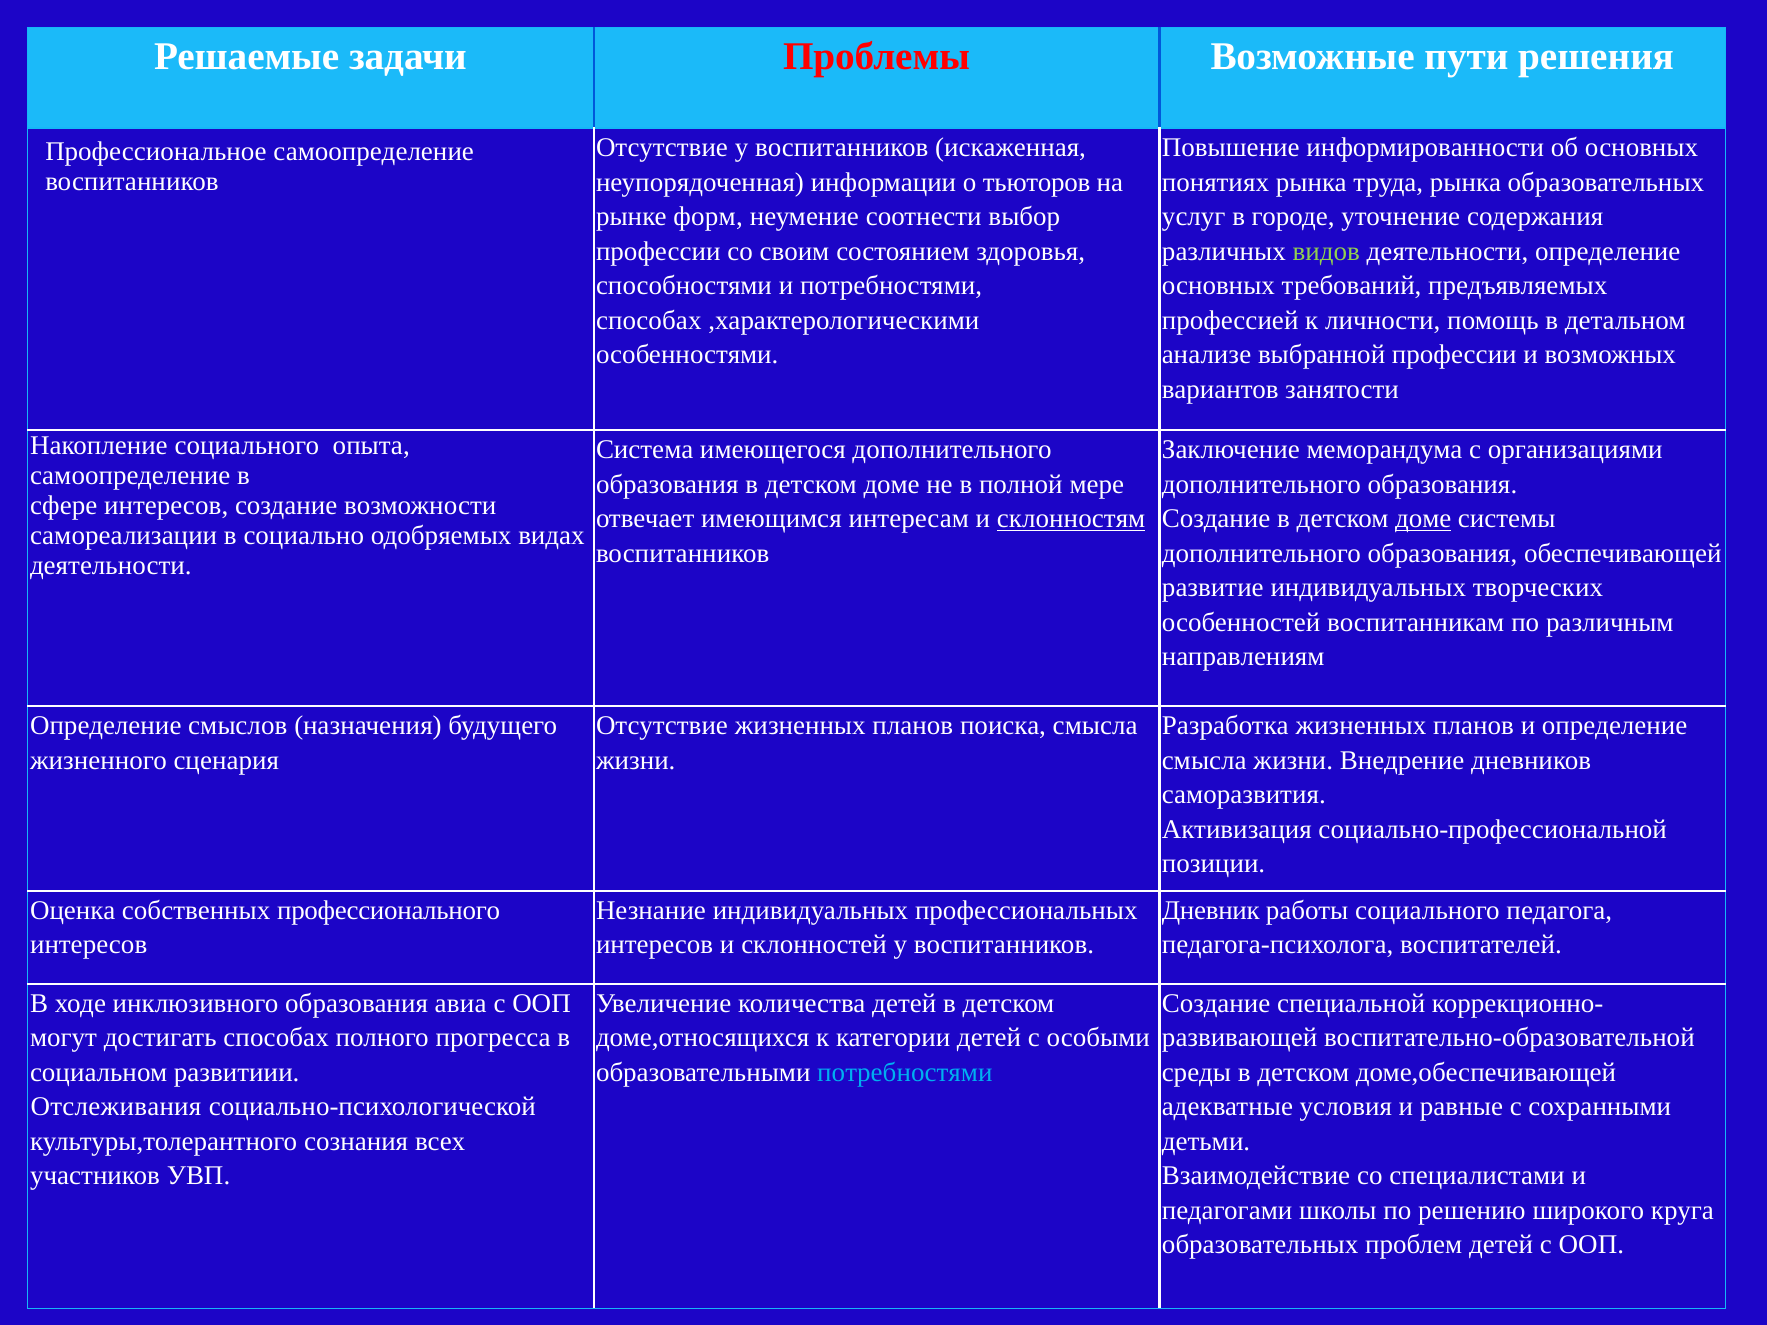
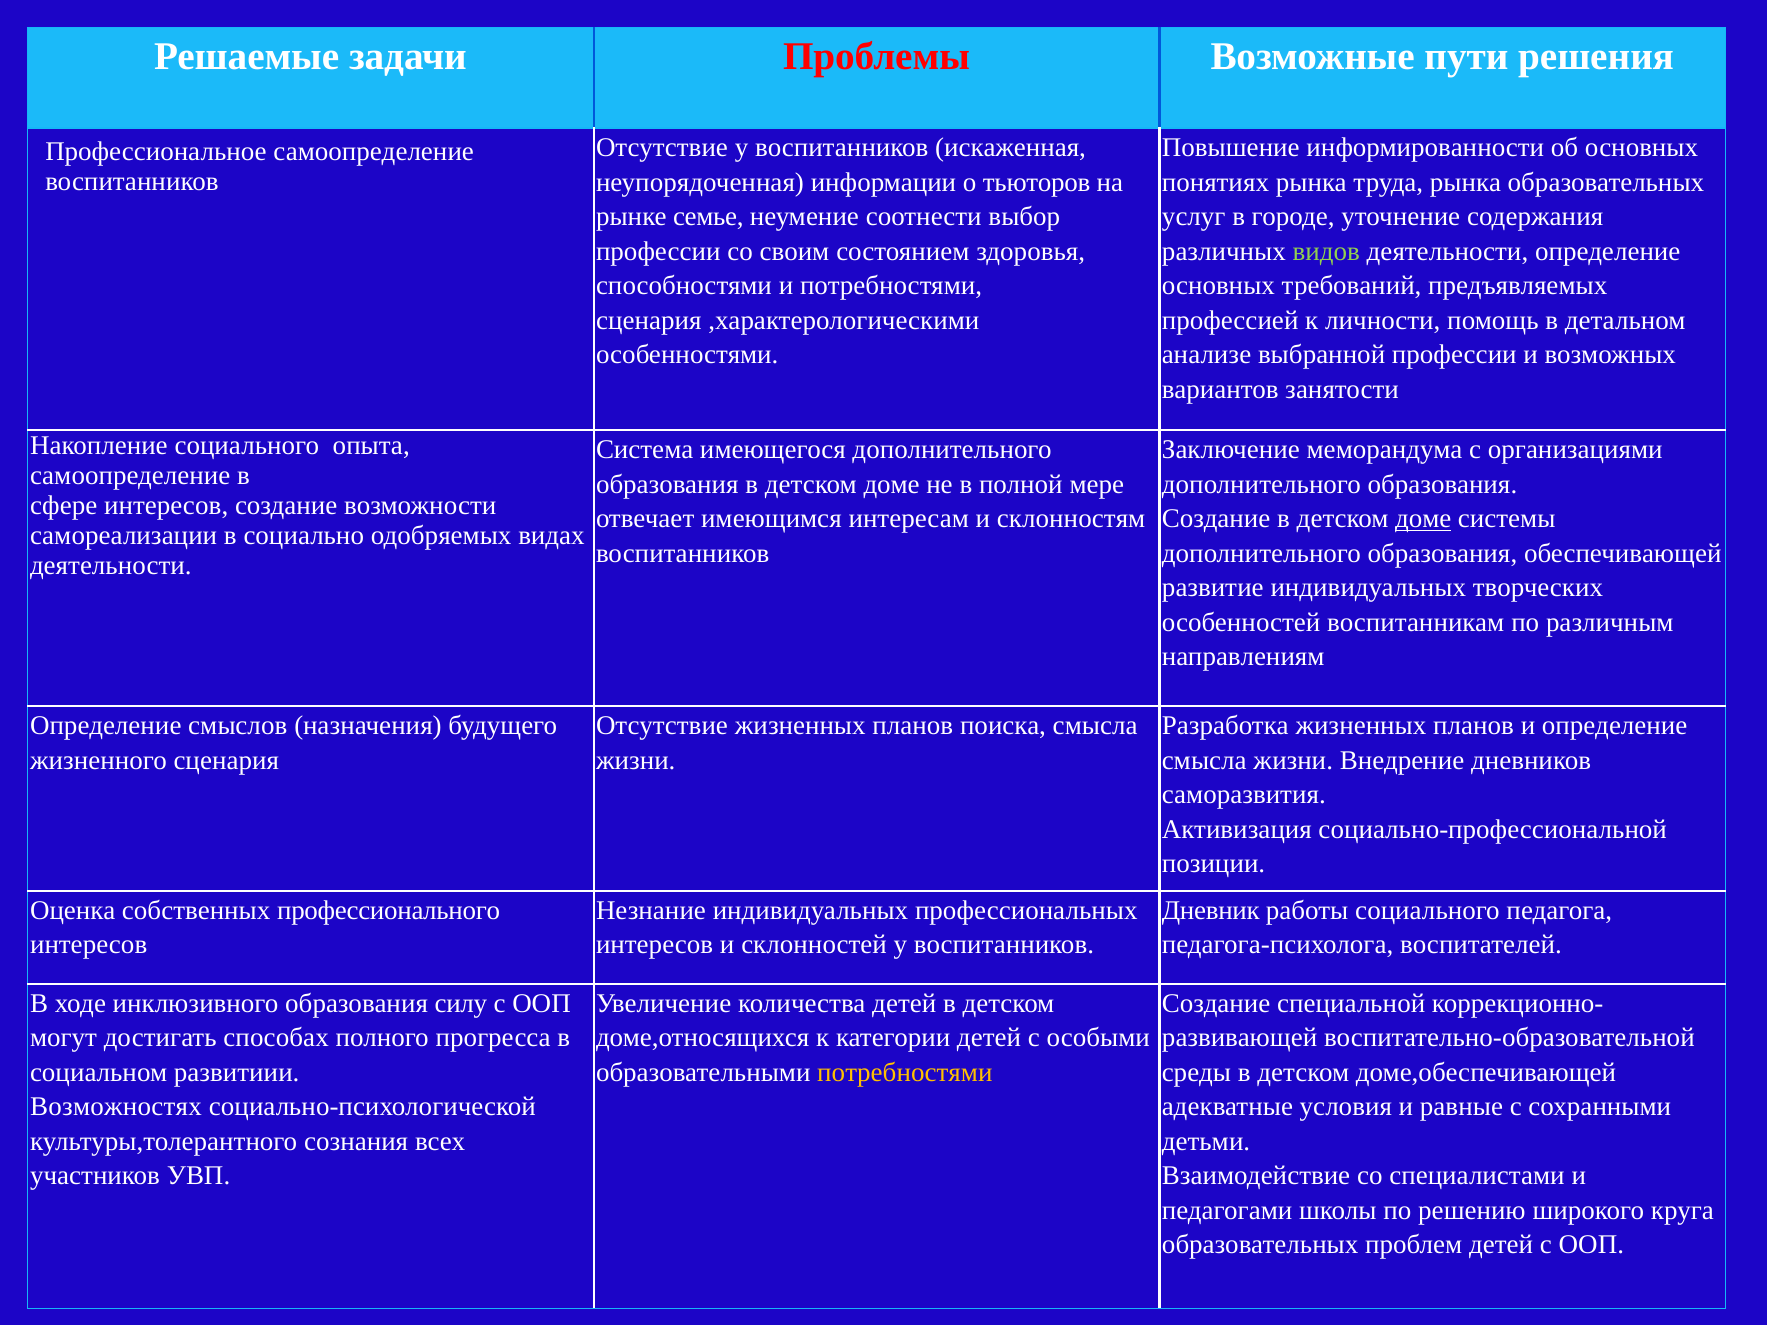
форм: форм -> семье
способах at (649, 320): способах -> сценария
склонностям underline: present -> none
авиа: авиа -> силу
потребностями at (905, 1072) colour: light blue -> yellow
Отслеживания: Отслеживания -> Возможностях
